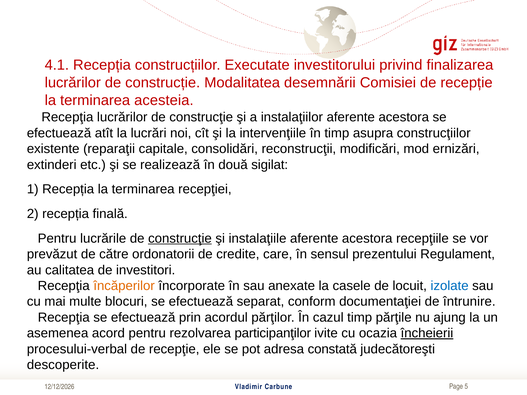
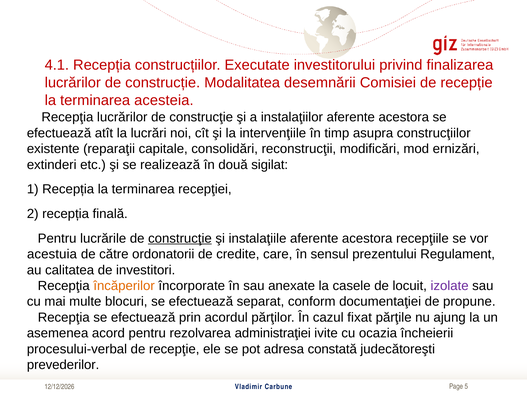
prevăzut: prevăzut -> acestuia
izolate colour: blue -> purple
întrunire: întrunire -> propune
cazul timp: timp -> fixat
participanţilor: participanţilor -> administraţiei
încheierii underline: present -> none
descoperite: descoperite -> prevederilor
